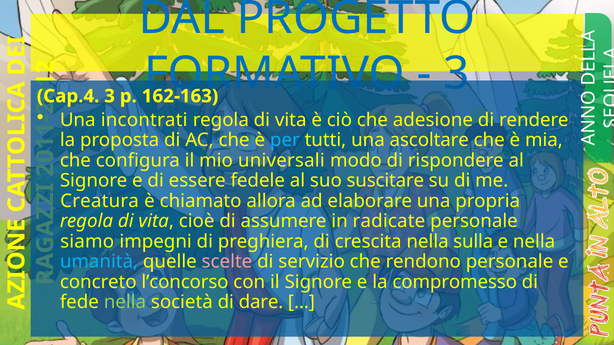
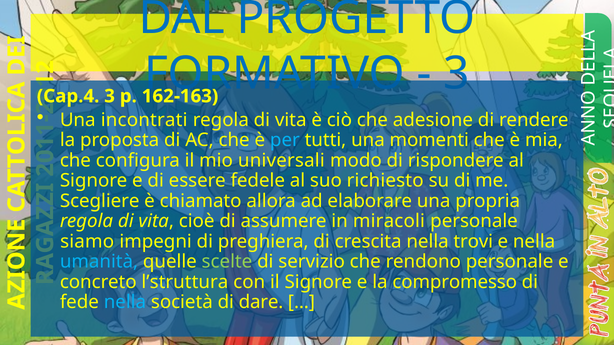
ascoltare: ascoltare -> momenti
suscitare: suscitare -> richiesto
Creatura: Creatura -> Scegliere
radicate: radicate -> miracoli
sulla: sulla -> trovi
scelte colour: pink -> light green
l’concorso: l’concorso -> l’struttura
nella at (125, 302) colour: light green -> light blue
